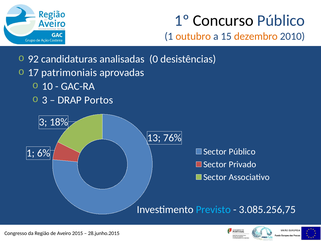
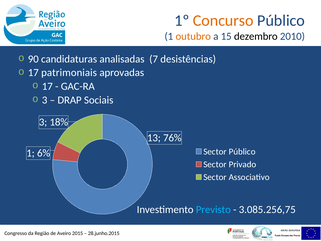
Concurso colour: black -> orange
dezembro colour: orange -> black
92: 92 -> 90
0: 0 -> 7
10 at (47, 86): 10 -> 17
Portos: Portos -> Sociais
